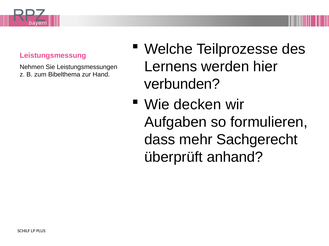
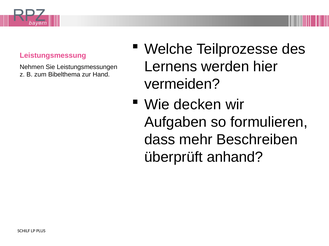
verbunden: verbunden -> vermeiden
Sachgerecht: Sachgerecht -> Beschreiben
